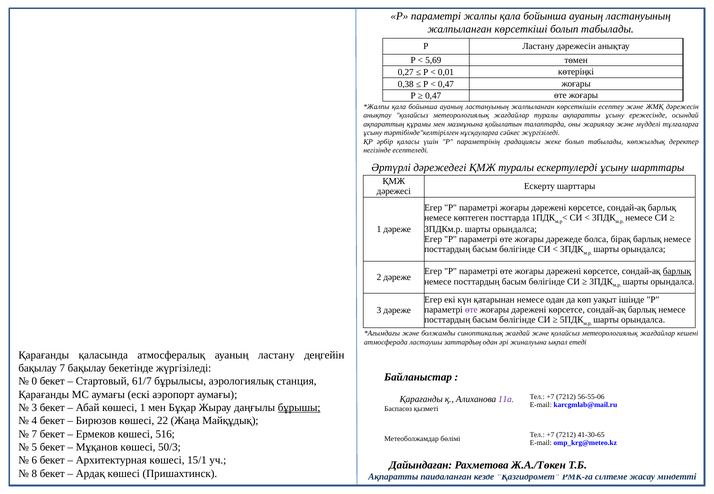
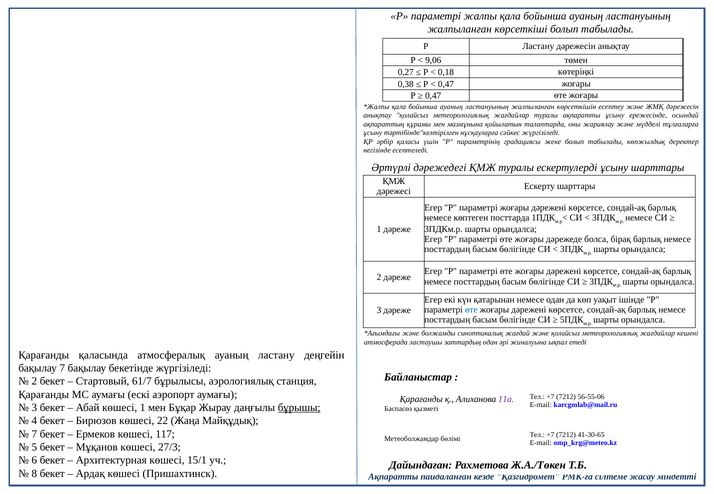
5,69: 5,69 -> 9,06
0,01: 0,01 -> 0,18
барлық at (677, 272) underline: present -> none
өте at (471, 310) colour: purple -> blue
0 at (34, 382): 0 -> 2
516: 516 -> 117
50/3: 50/3 -> 27/3
